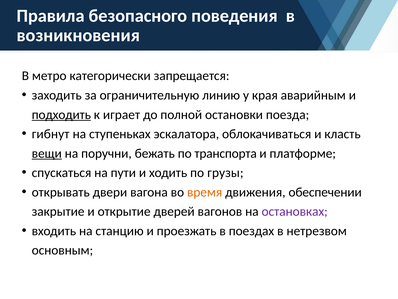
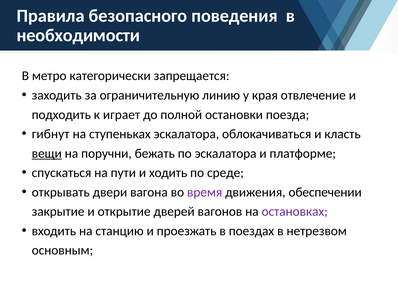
возникновения: возникновения -> необходимости
аварийным: аварийным -> отвлечение
подходить underline: present -> none
по транспорта: транспорта -> эскалатора
грузы: грузы -> среде
время colour: orange -> purple
